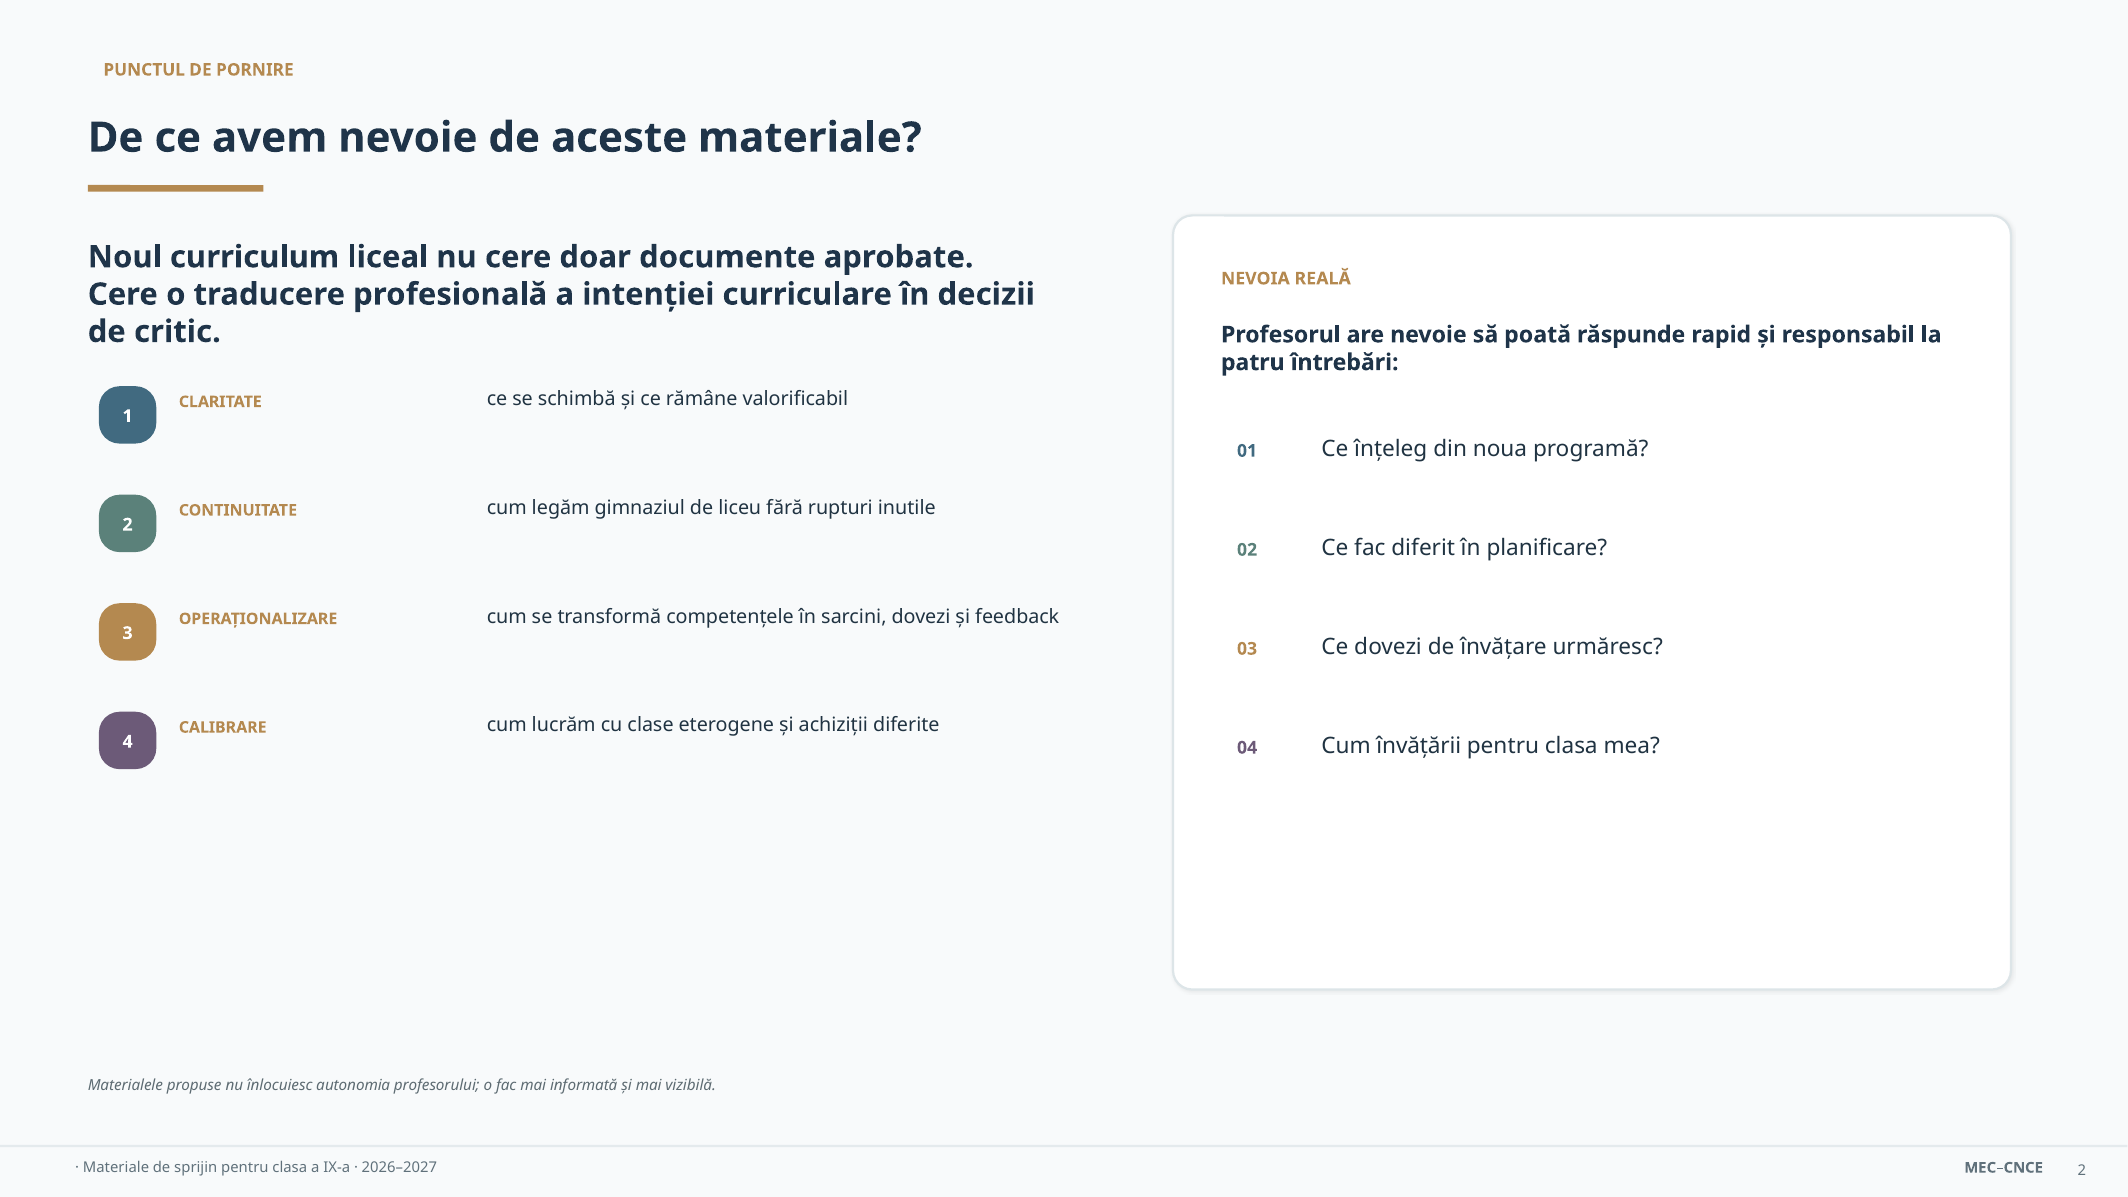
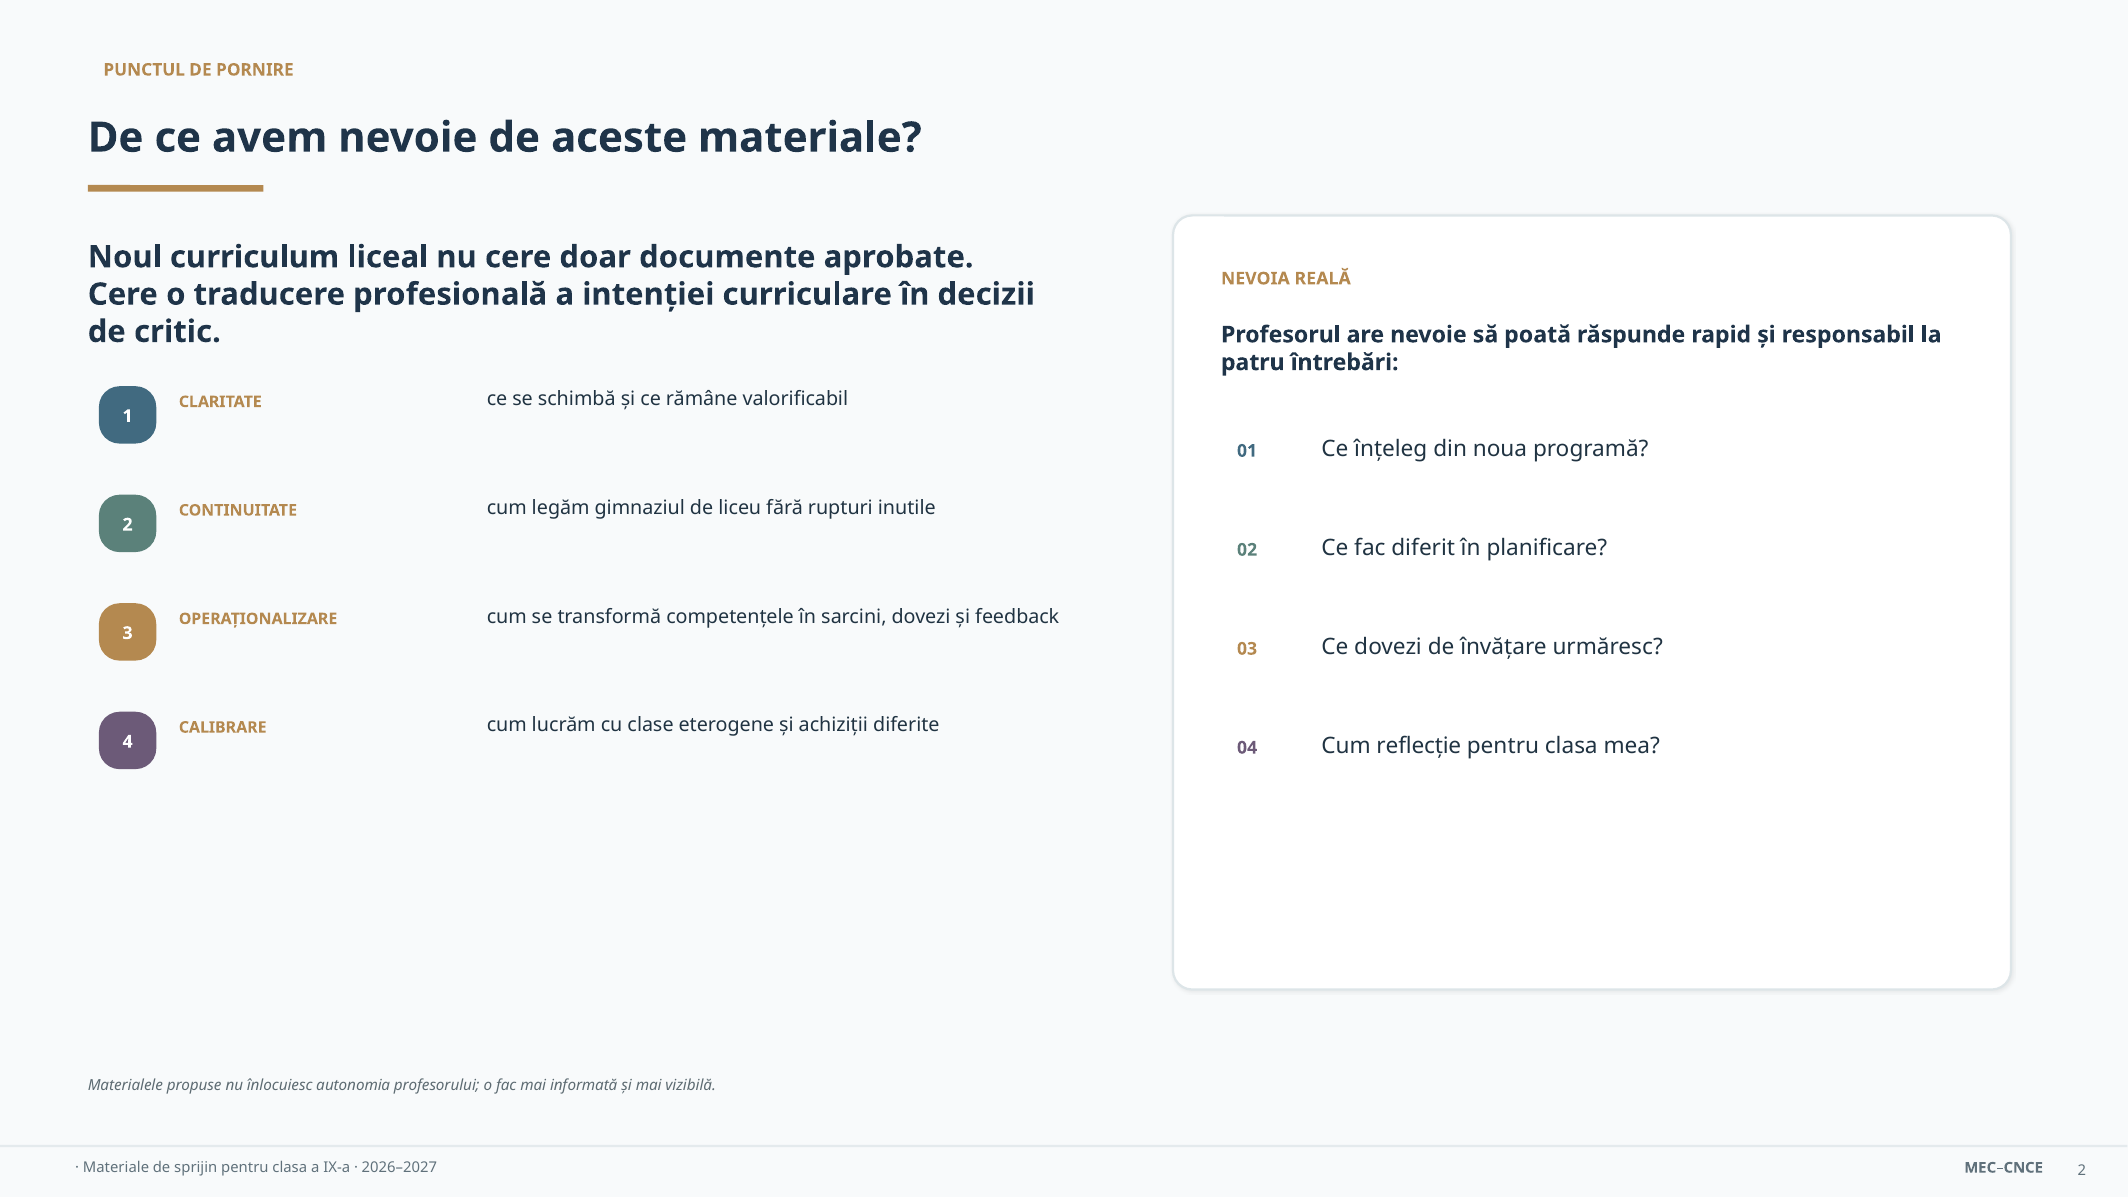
învățării: învățării -> reflecție
